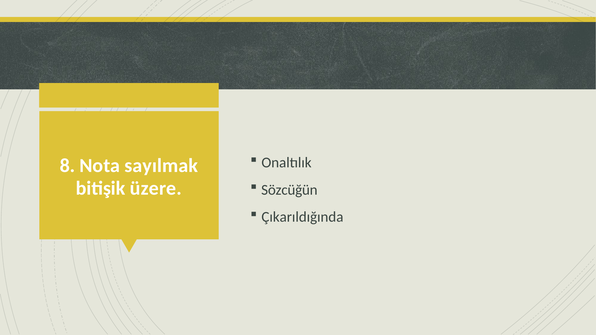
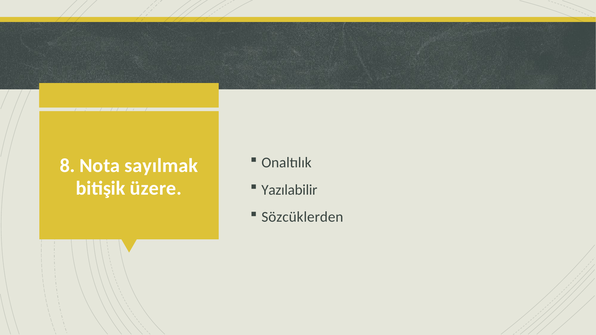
Sözcüğün: Sözcüğün -> Yazılabilir
Çıkarıldığında: Çıkarıldığında -> Sözcüklerden
